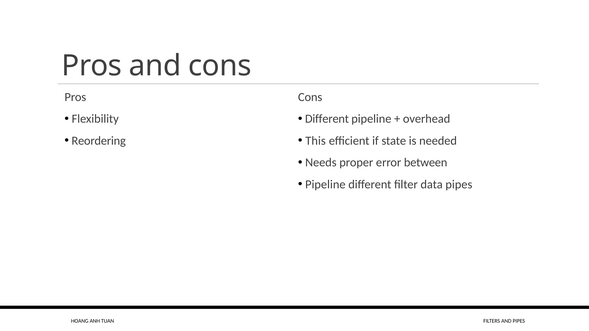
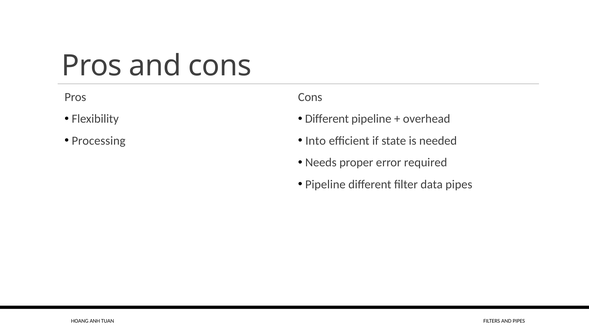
Reordering: Reordering -> Processing
This: This -> Into
between: between -> required
